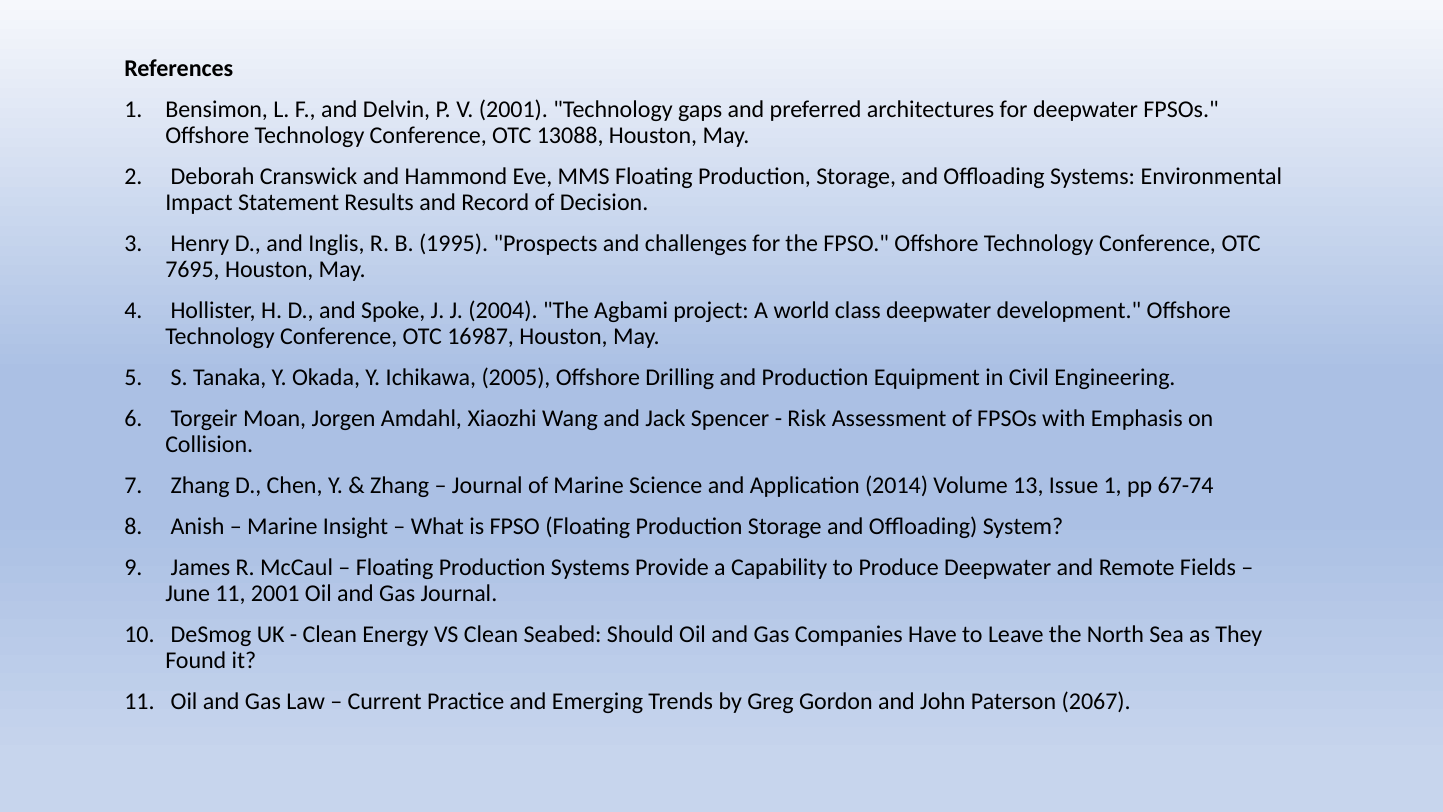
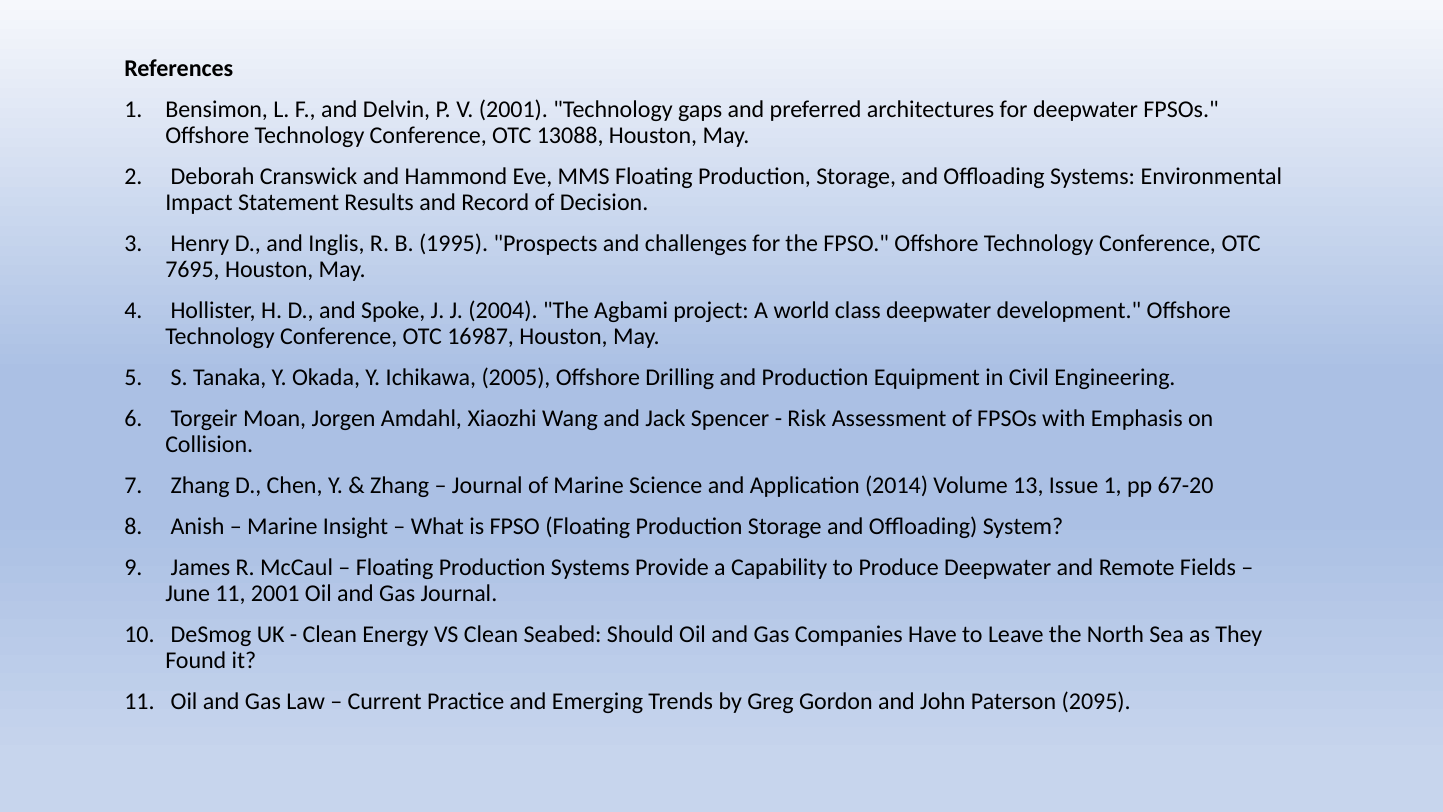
67-74: 67-74 -> 67-20
2067: 2067 -> 2095
